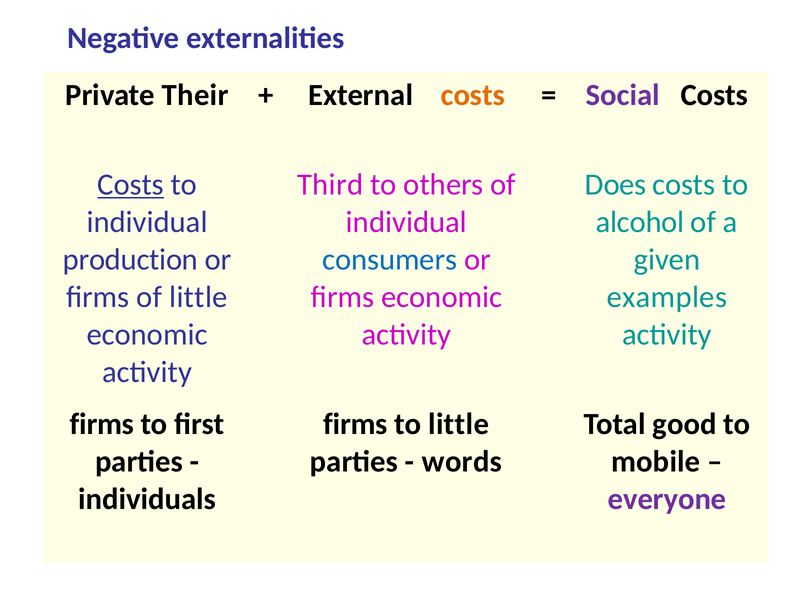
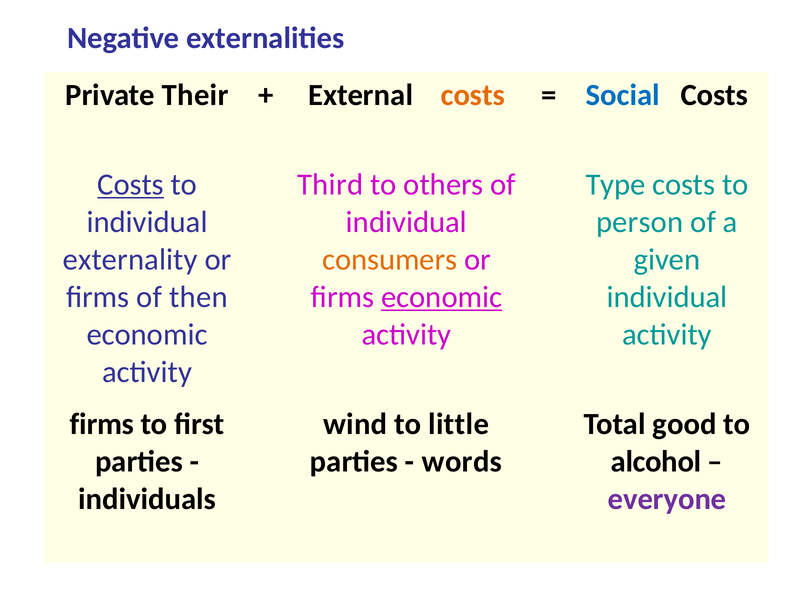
Social colour: purple -> blue
Does: Does -> Type
alcohol: alcohol -> person
production: production -> externality
consumers colour: blue -> orange
of little: little -> then
economic at (442, 297) underline: none -> present
examples at (667, 297): examples -> individual
firms at (356, 424): firms -> wind
mobile: mobile -> alcohol
